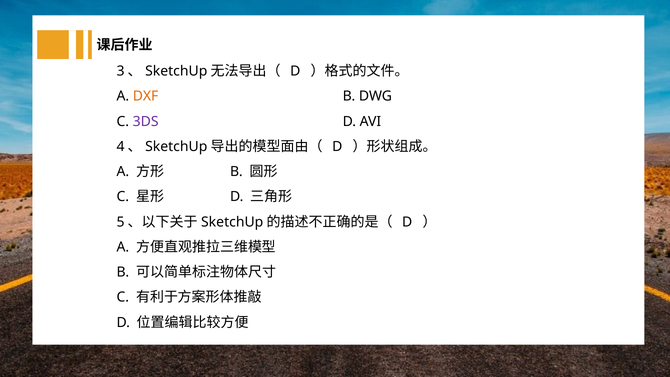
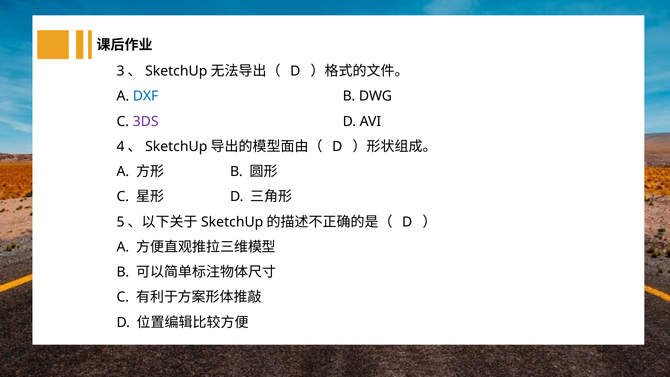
DXF colour: orange -> blue
